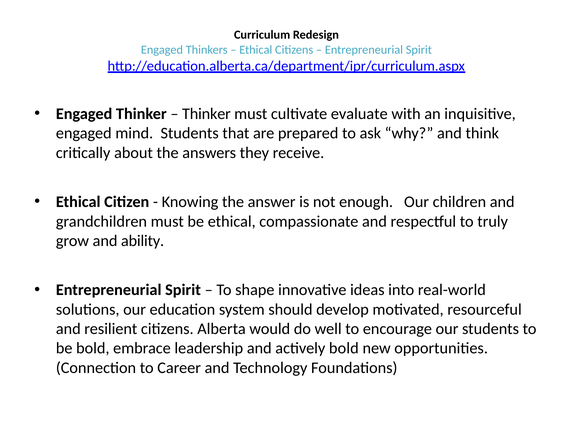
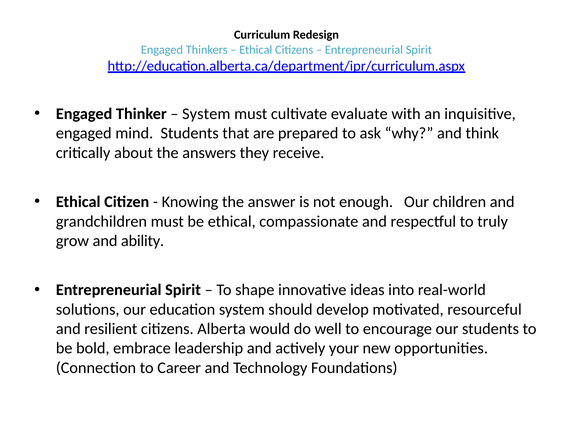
Thinker at (206, 114): Thinker -> System
actively bold: bold -> your
